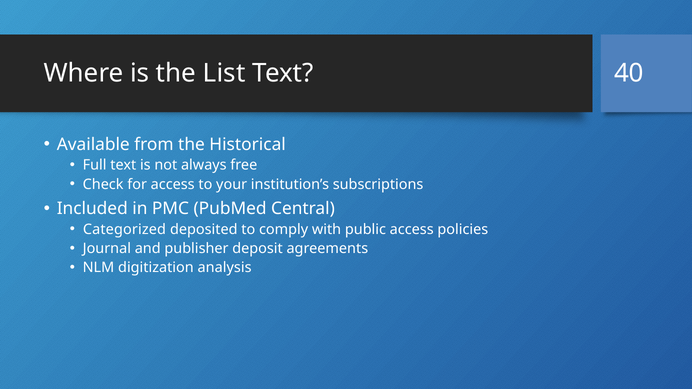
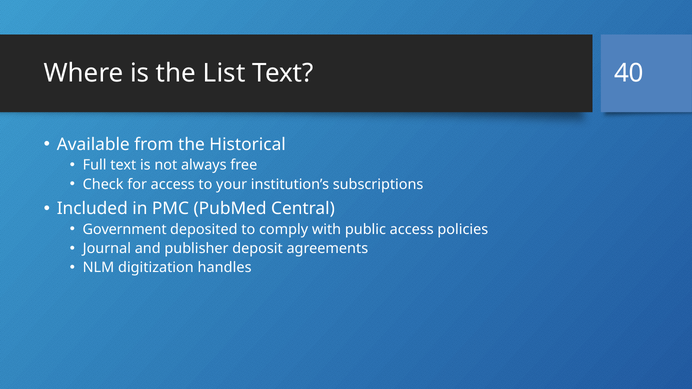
Categorized: Categorized -> Government
analysis: analysis -> handles
